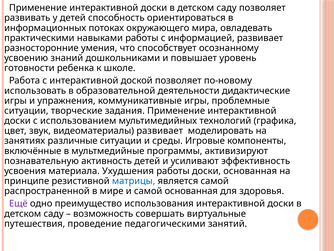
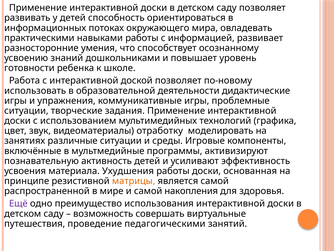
видеоматериалы развивает: развивает -> отработку
матрицы colour: blue -> orange
самой основанная: основанная -> накопления
